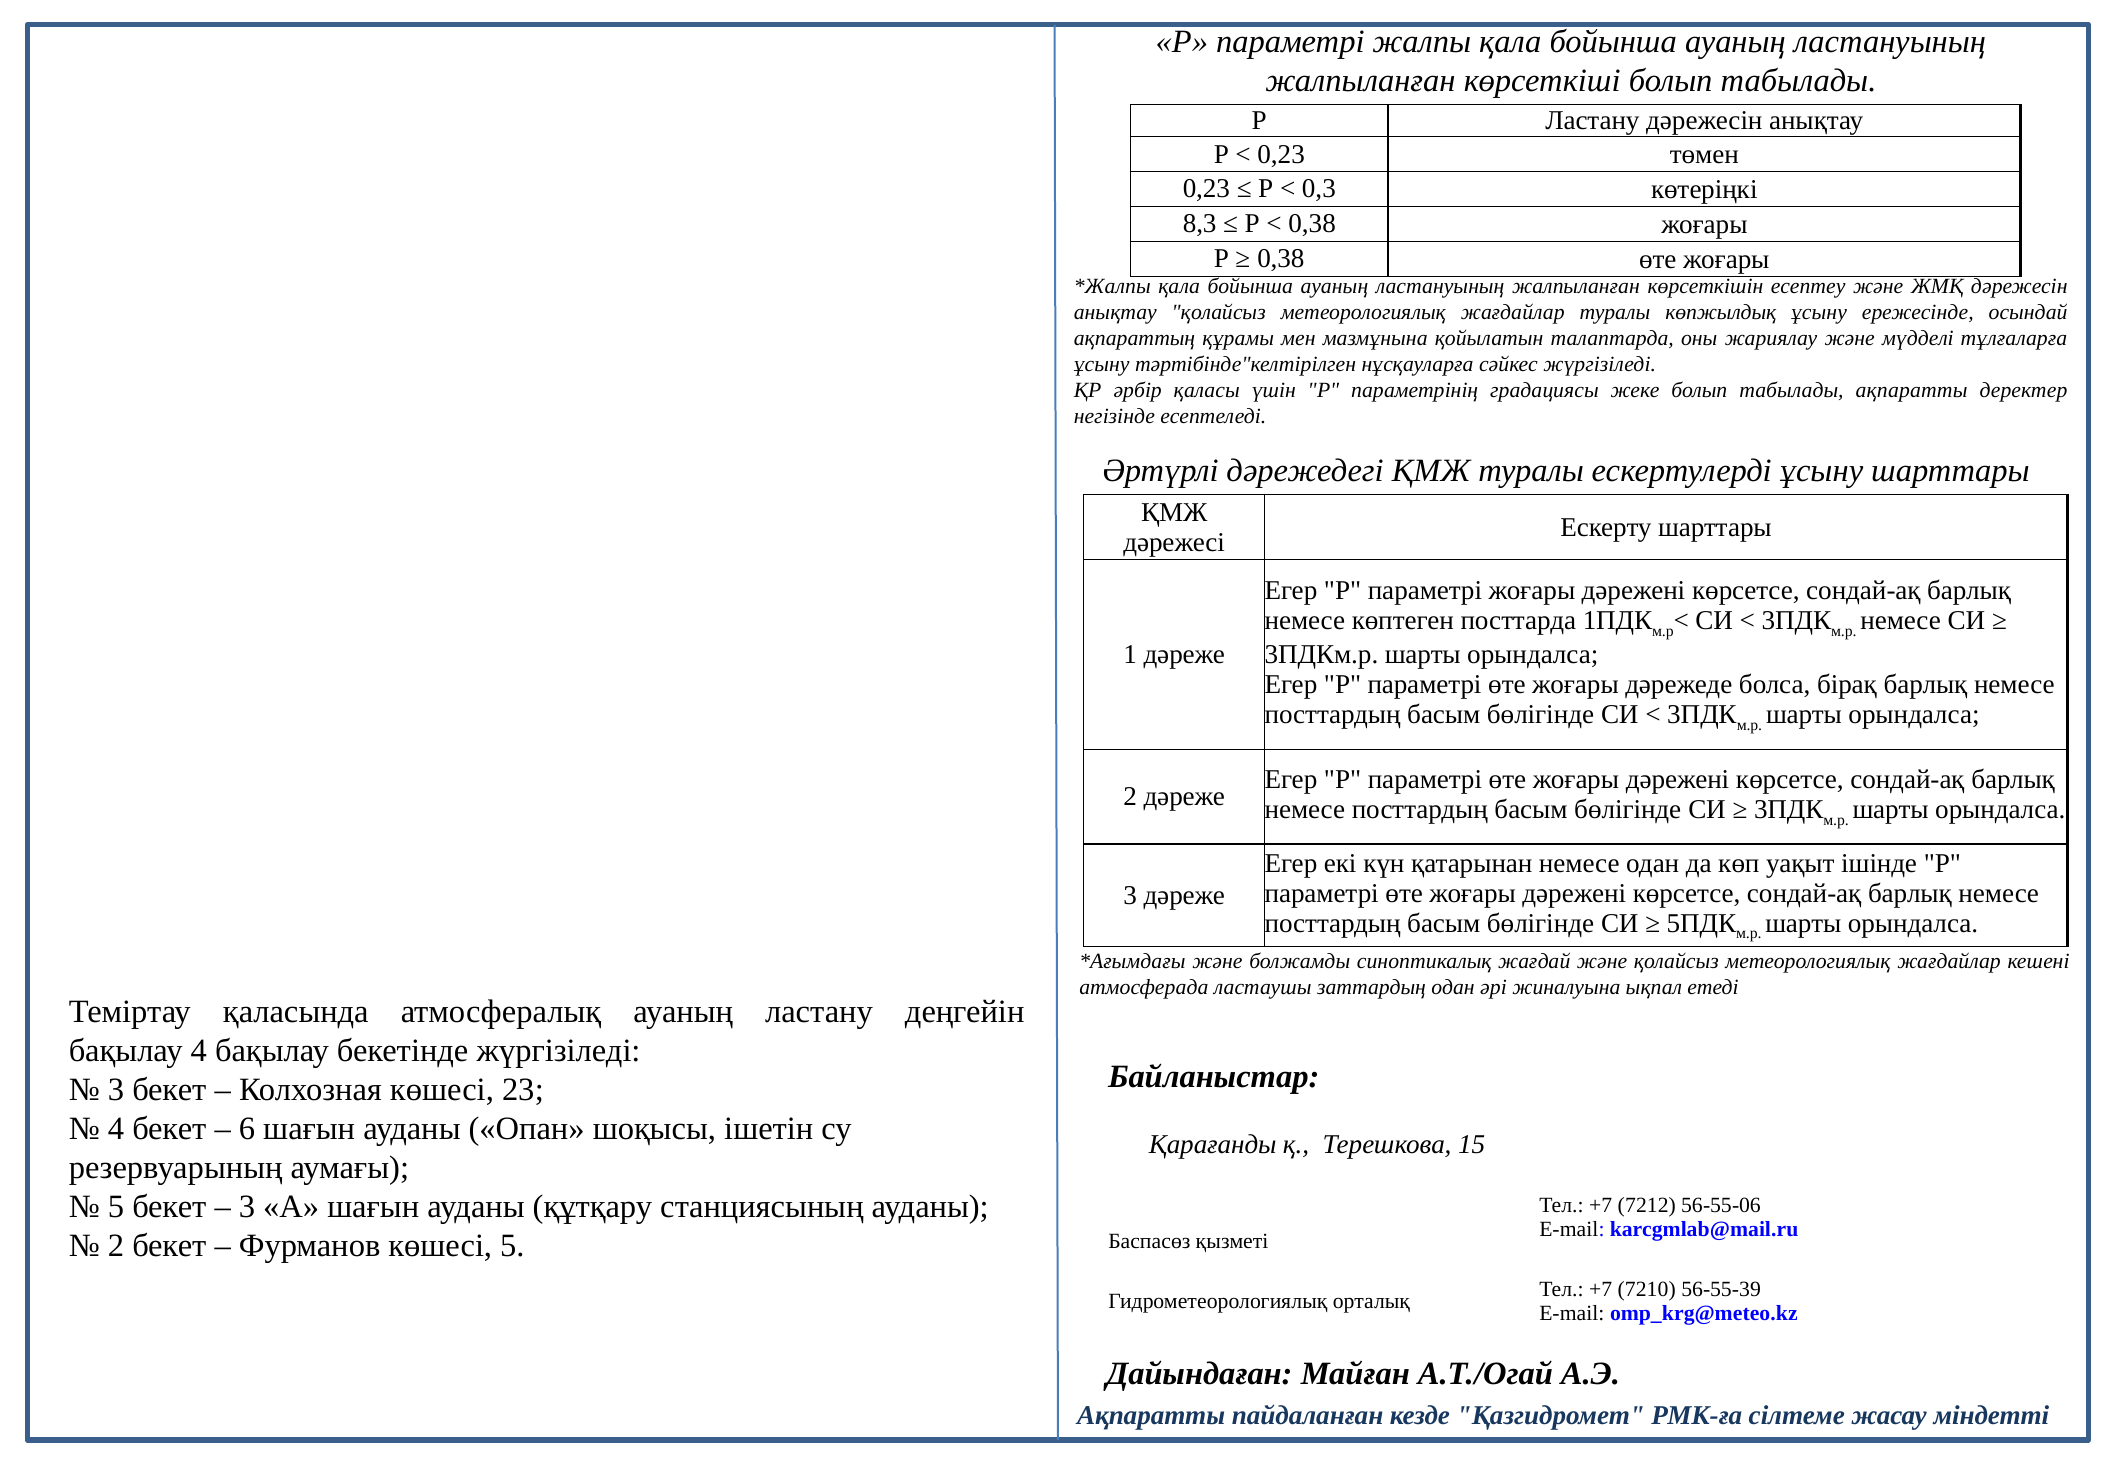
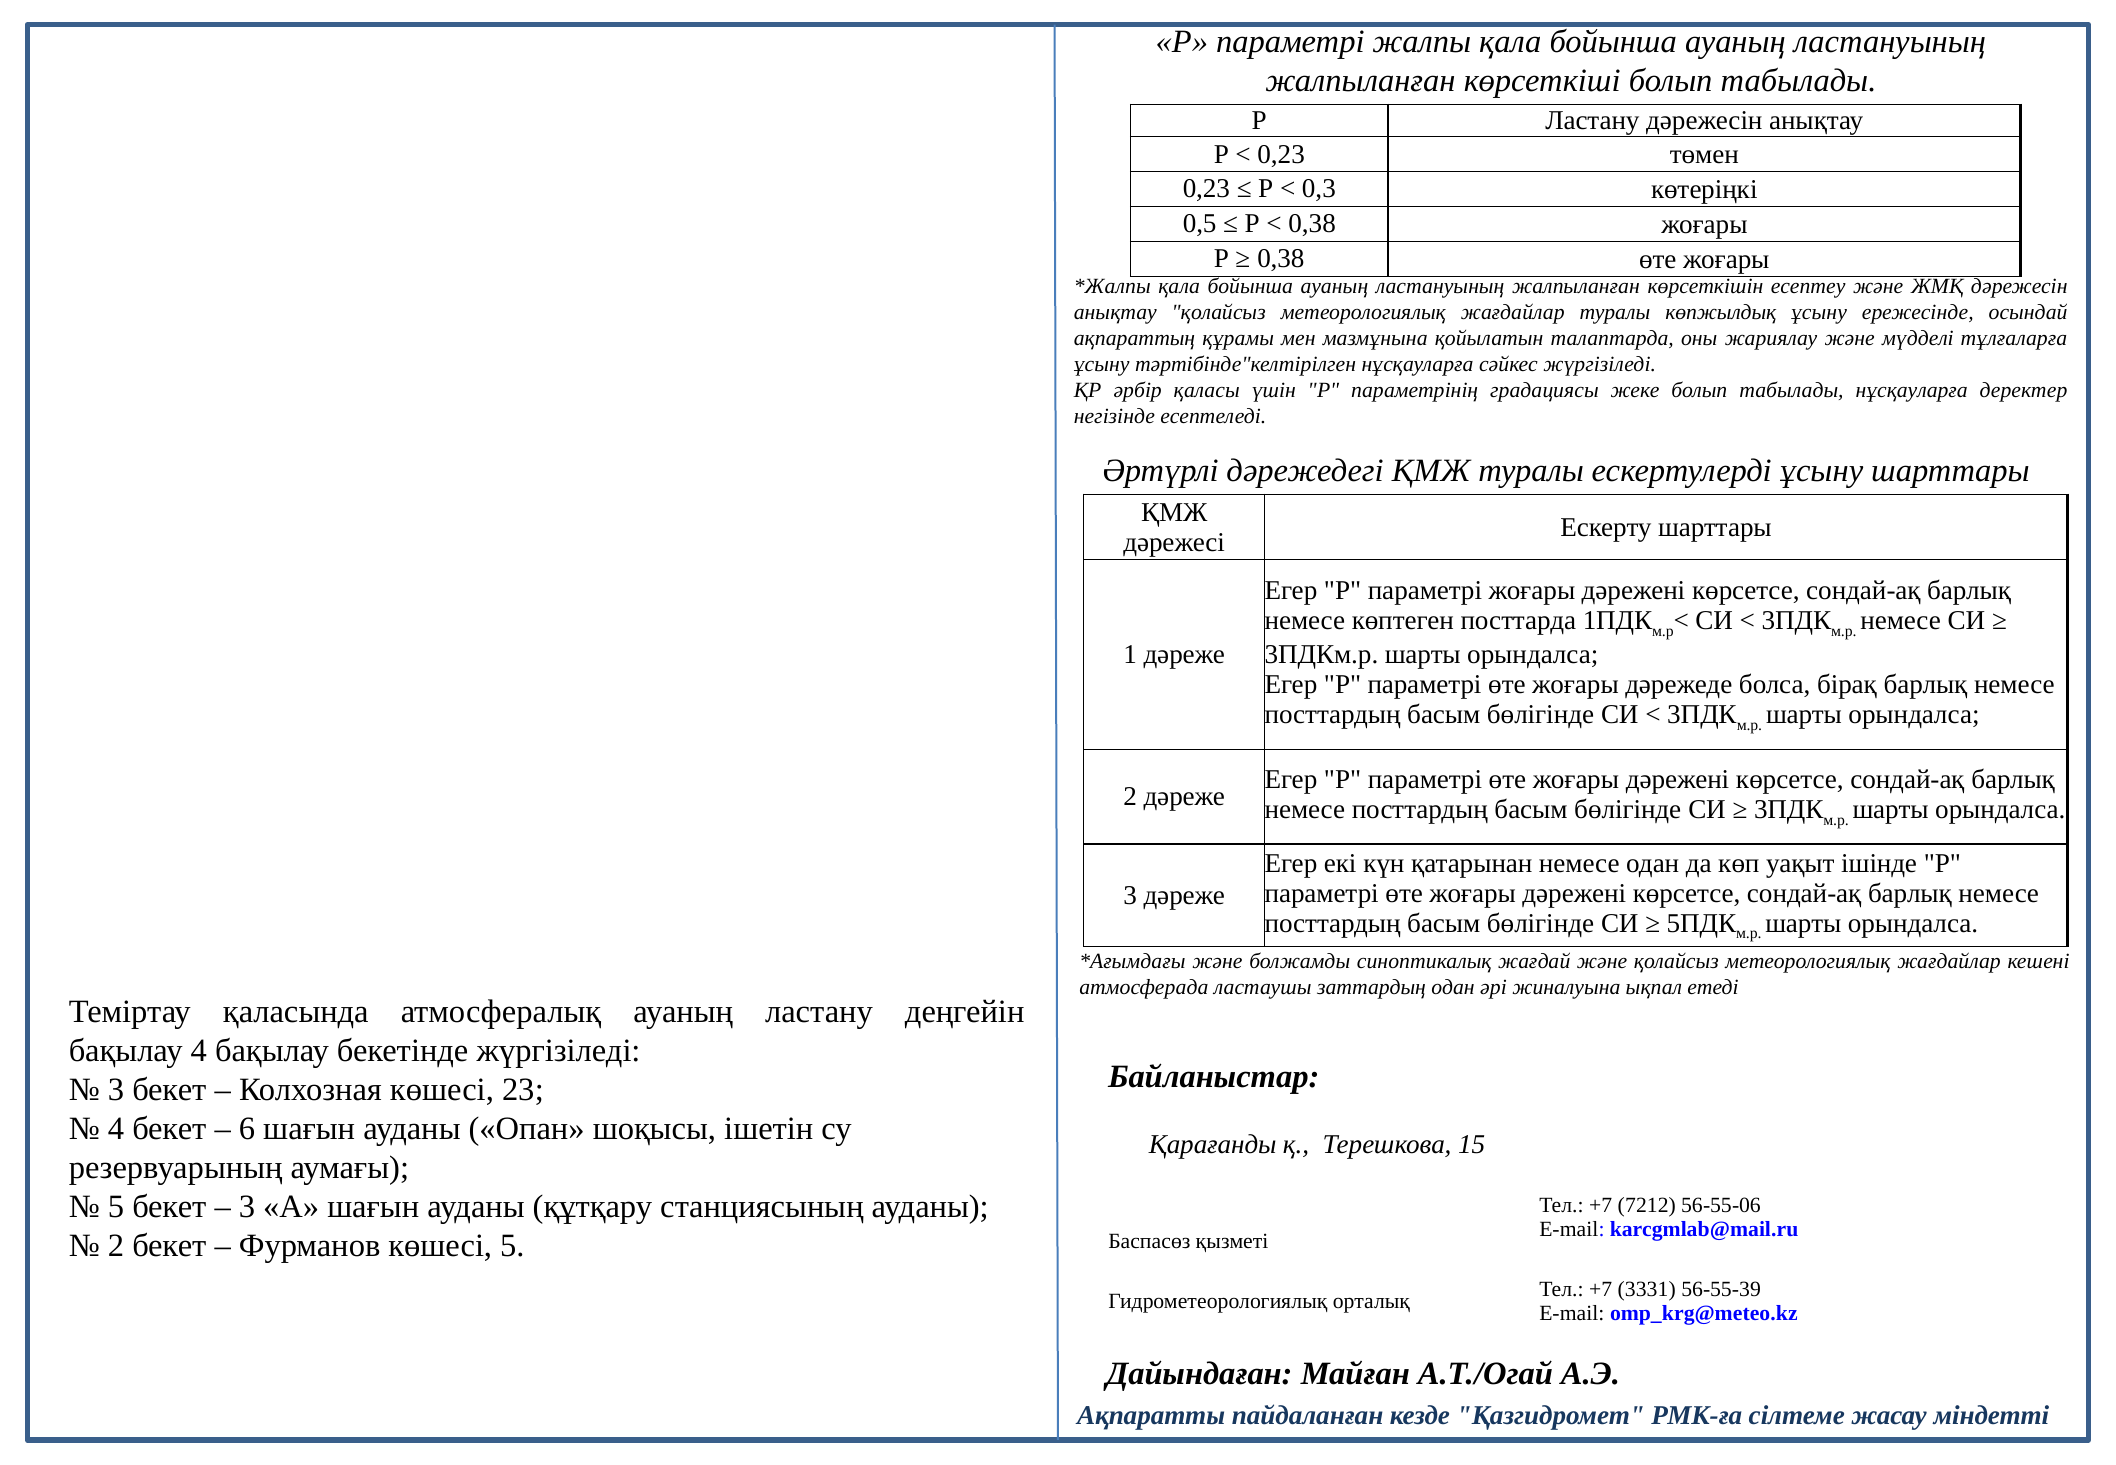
8,3: 8,3 -> 0,5
табылады ақпаратты: ақпаратты -> нұсқауларға
7210: 7210 -> 3331
